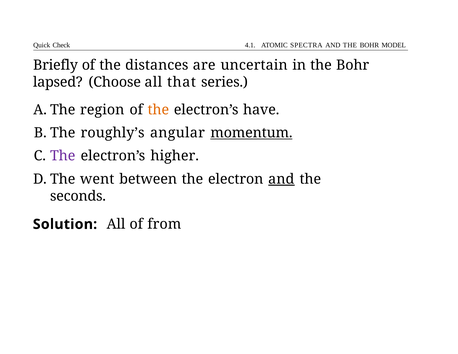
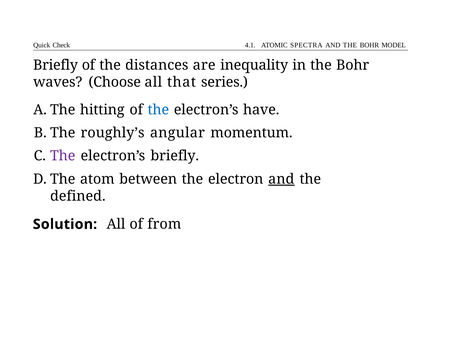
uncertain: uncertain -> inequality
lapsed: lapsed -> waves
region: region -> hitting
the at (158, 110) colour: orange -> blue
momentum underline: present -> none
electron’s higher: higher -> briefly
went: went -> atom
seconds: seconds -> defined
